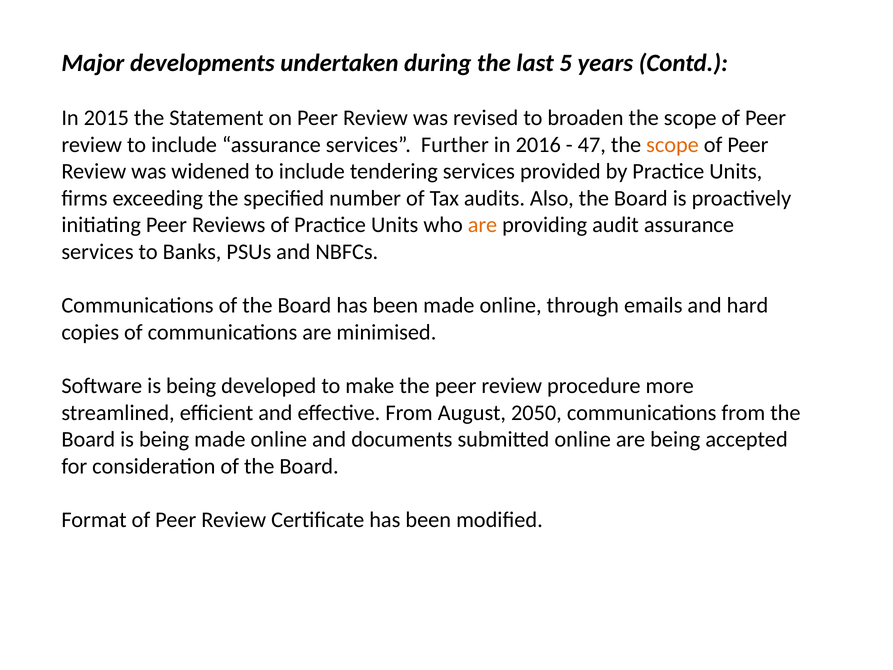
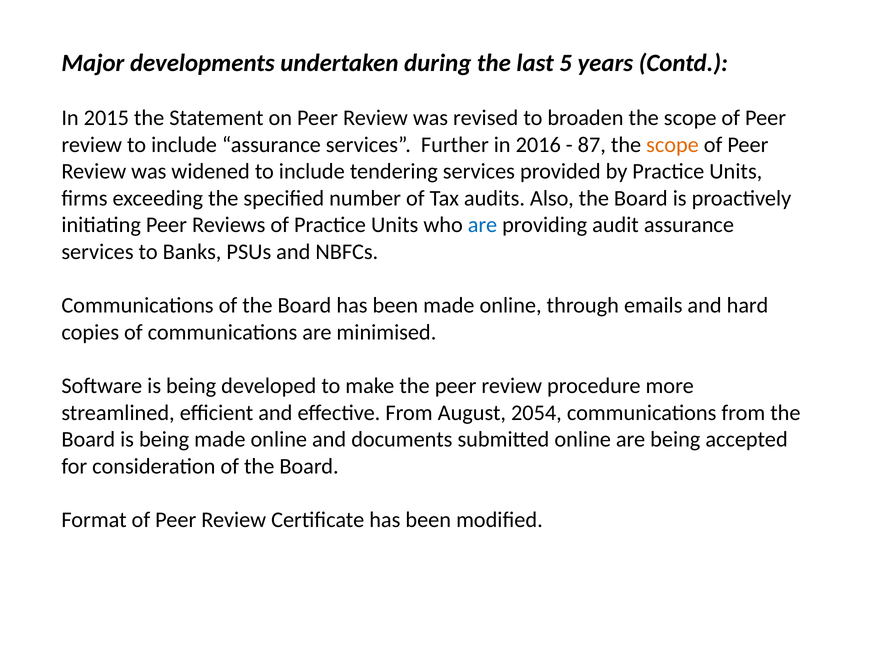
47: 47 -> 87
are at (482, 225) colour: orange -> blue
2050: 2050 -> 2054
